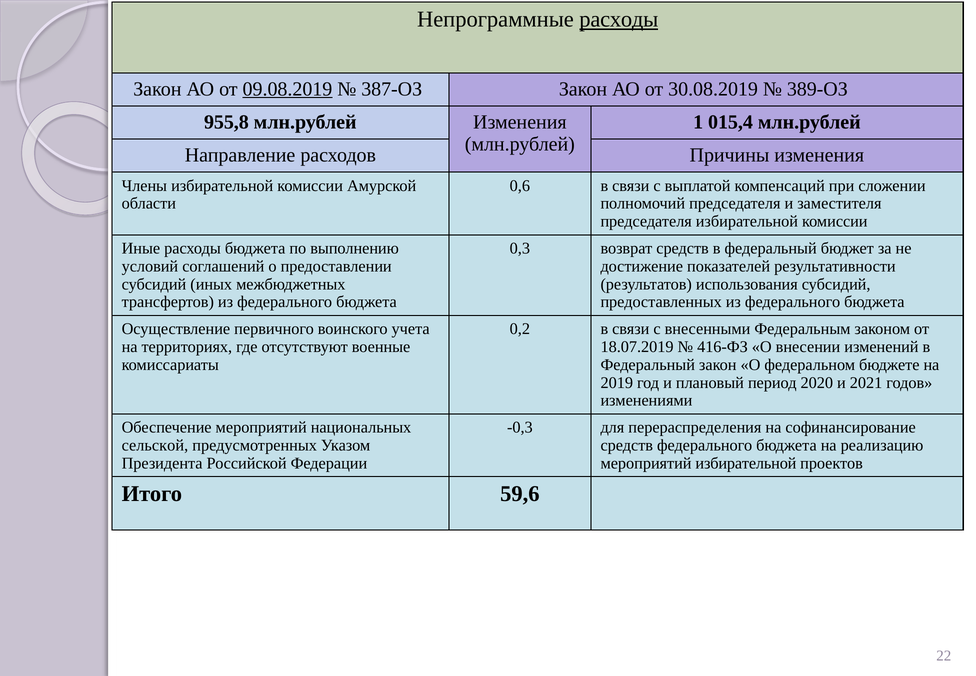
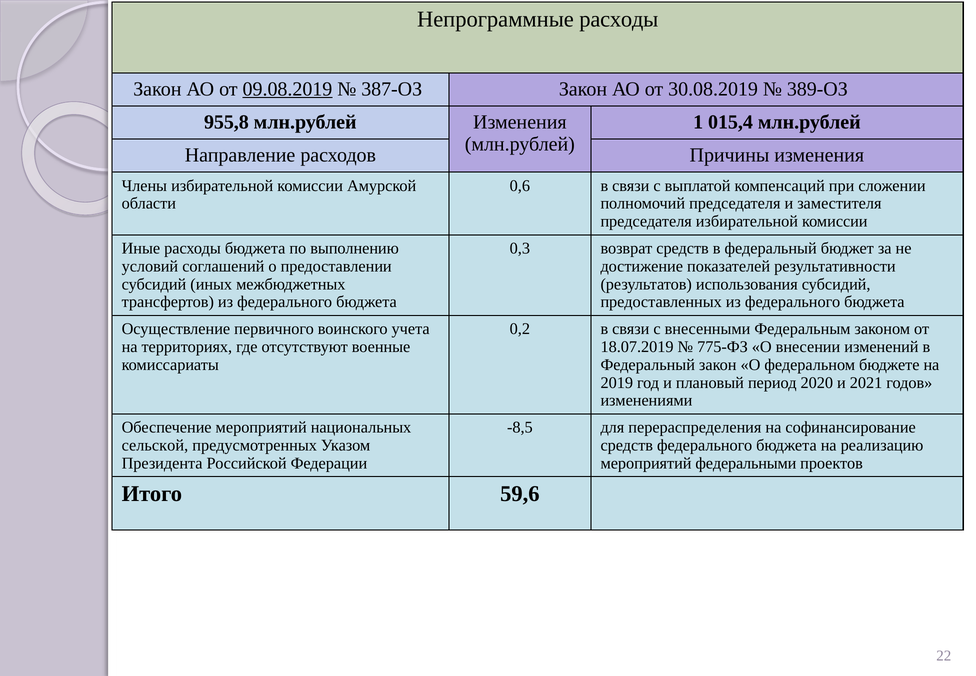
расходы at (619, 19) underline: present -> none
416-ФЗ: 416-ФЗ -> 775-ФЗ
-0,3: -0,3 -> -8,5
мероприятий избирательной: избирательной -> федеральными
